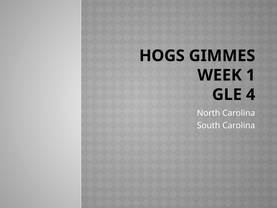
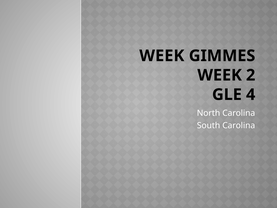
HOGS at (162, 56): HOGS -> WEEK
1: 1 -> 2
